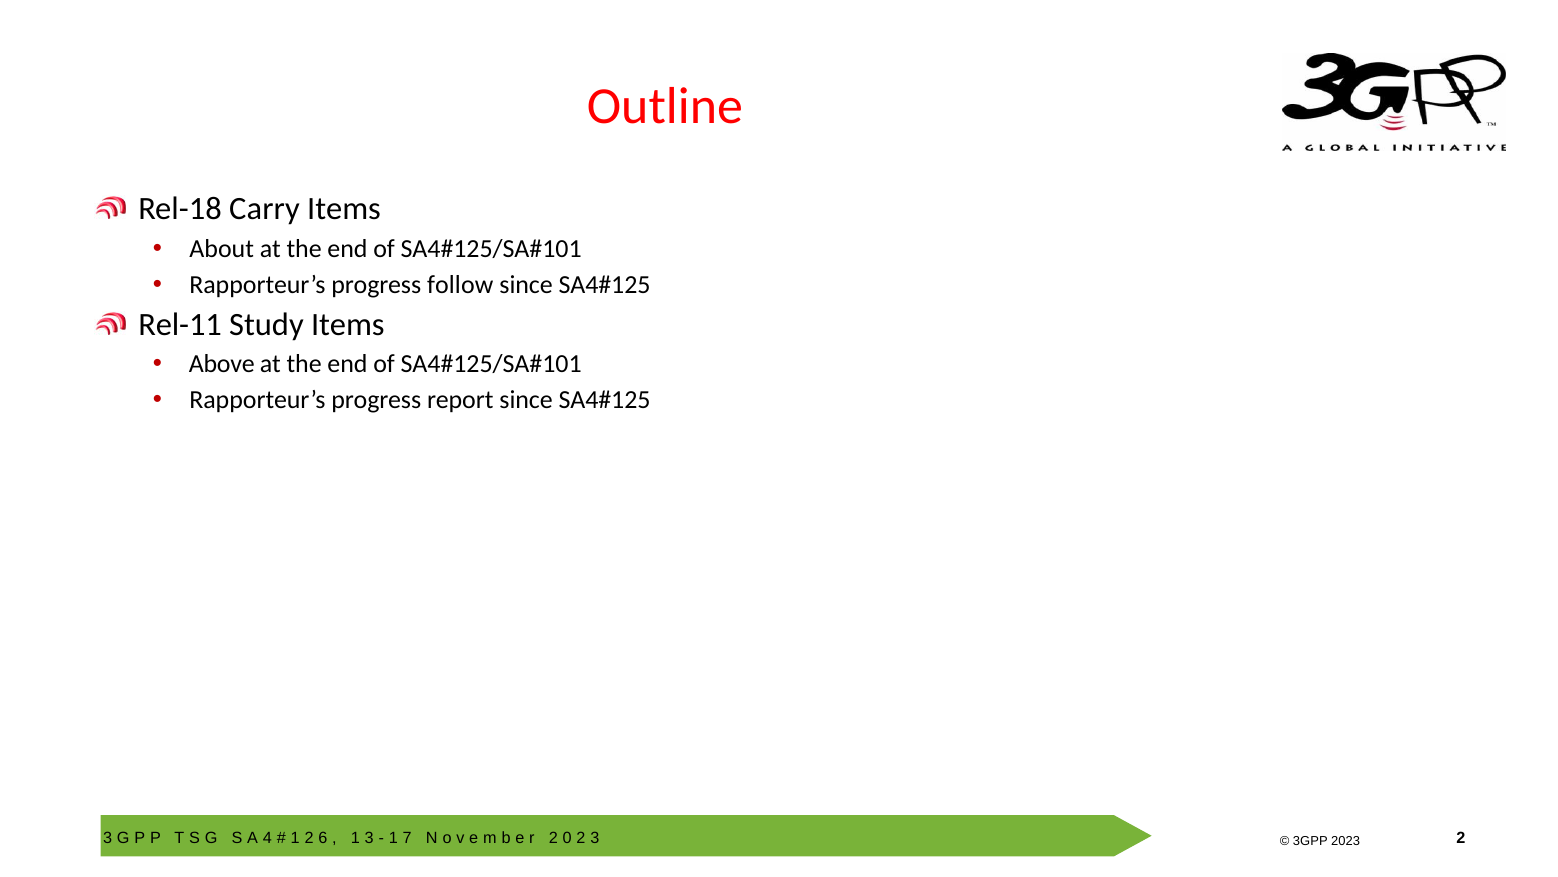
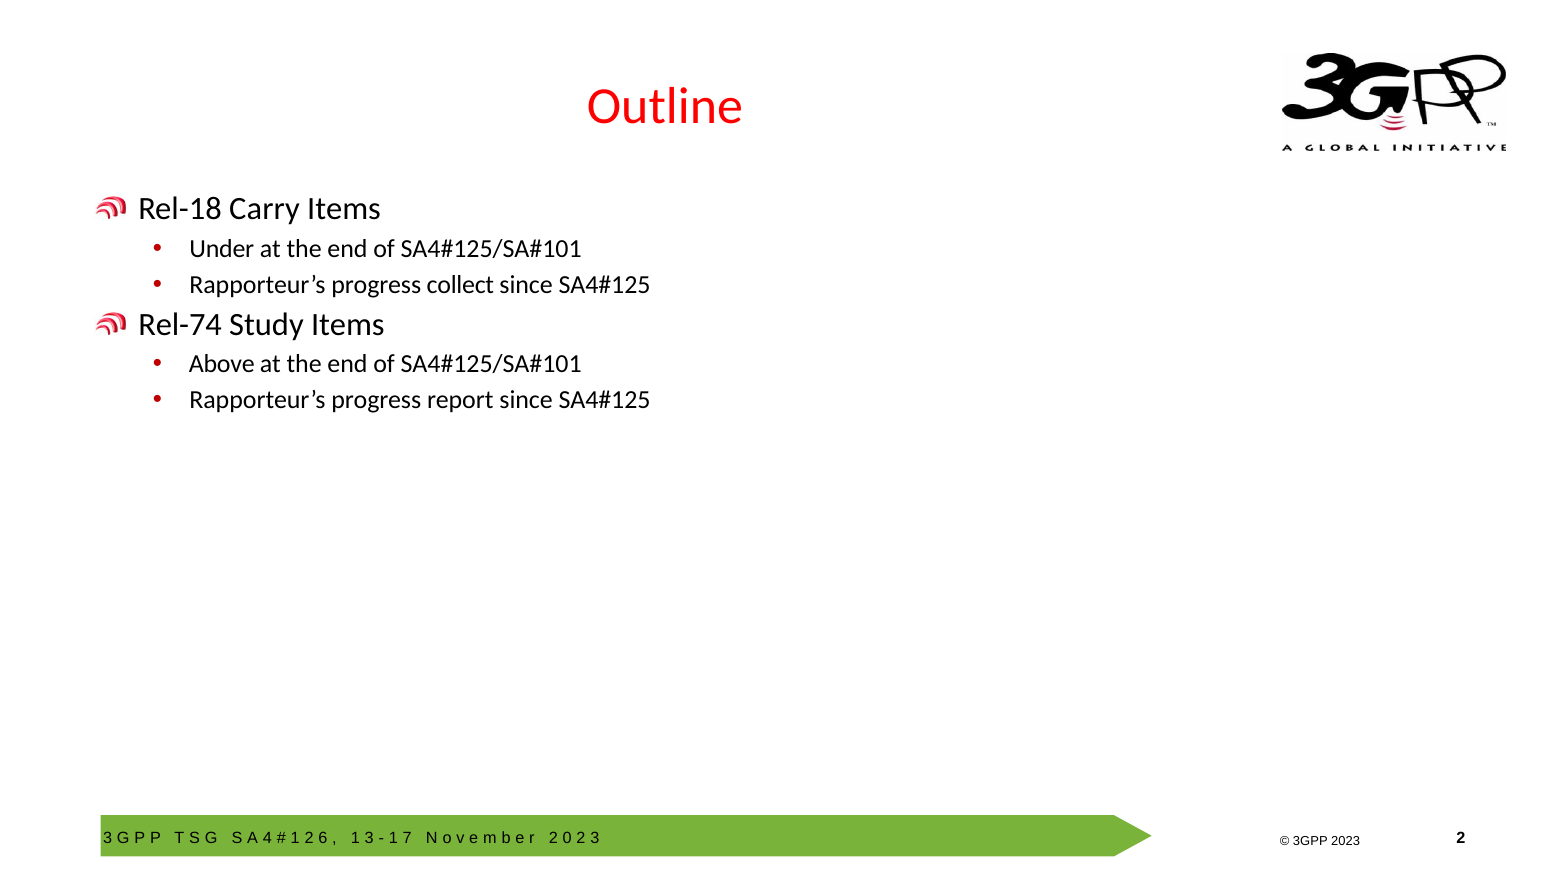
About: About -> Under
follow: follow -> collect
Rel-11: Rel-11 -> Rel-74
